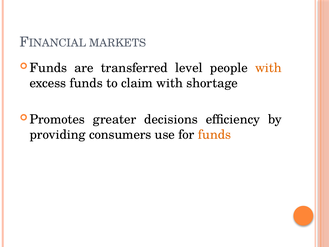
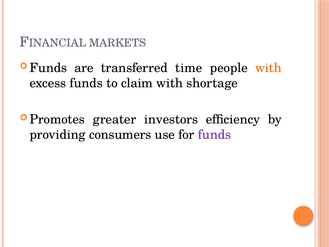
level: level -> time
decisions: decisions -> investors
funds at (215, 135) colour: orange -> purple
